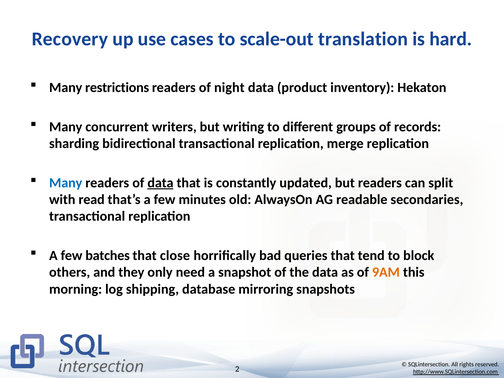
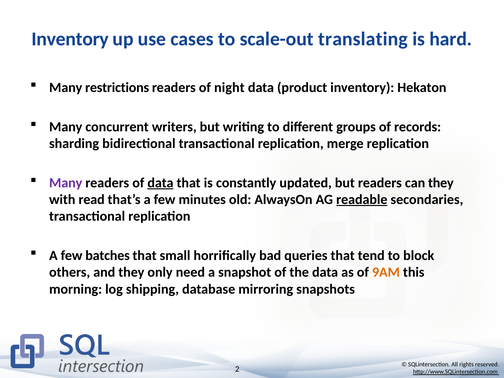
Recovery at (70, 39): Recovery -> Inventory
translation: translation -> translating
Many at (66, 183) colour: blue -> purple
can split: split -> they
readable underline: none -> present
close: close -> small
